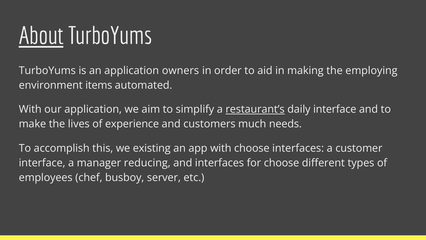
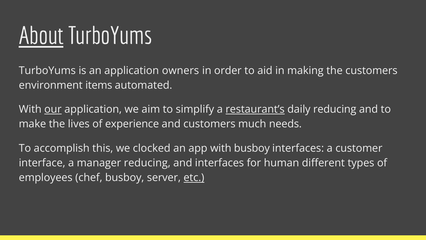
the employing: employing -> customers
our underline: none -> present
daily interface: interface -> reducing
existing: existing -> clocked
with choose: choose -> busboy
for choose: choose -> human
etc underline: none -> present
